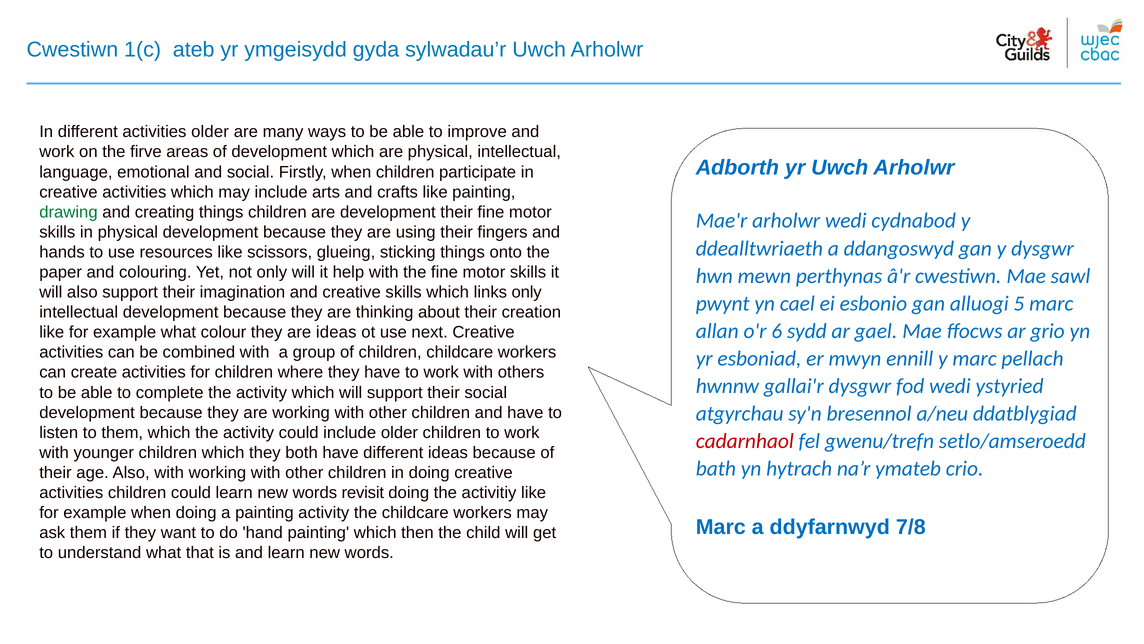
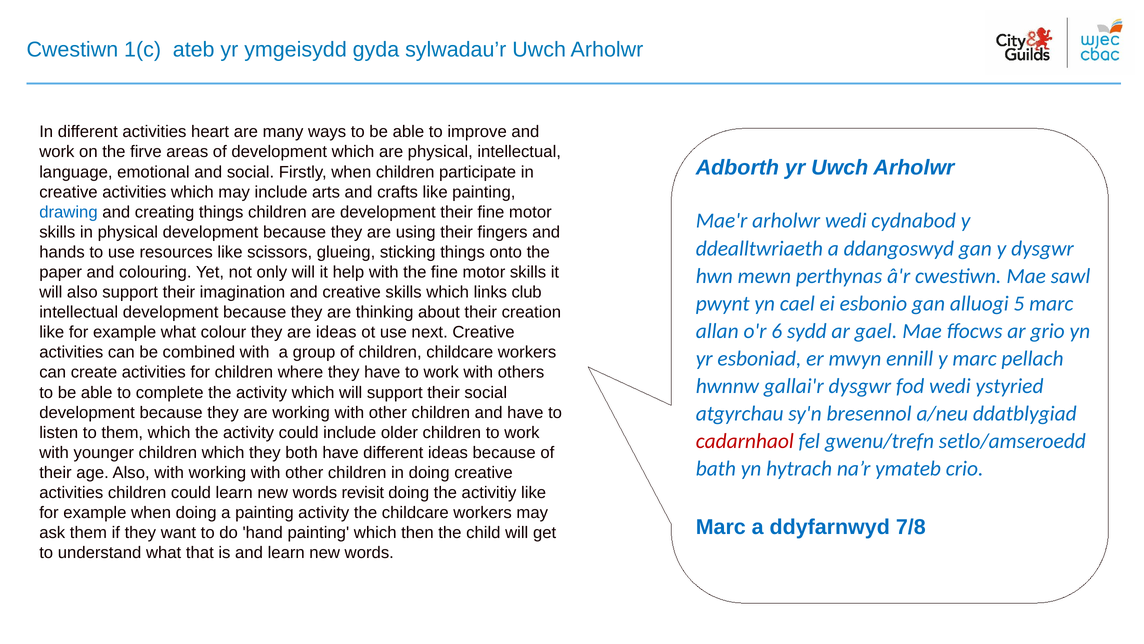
activities older: older -> heart
drawing colour: green -> blue
links only: only -> club
